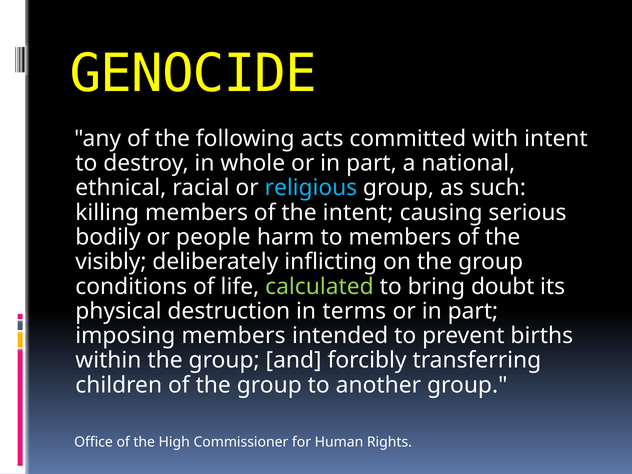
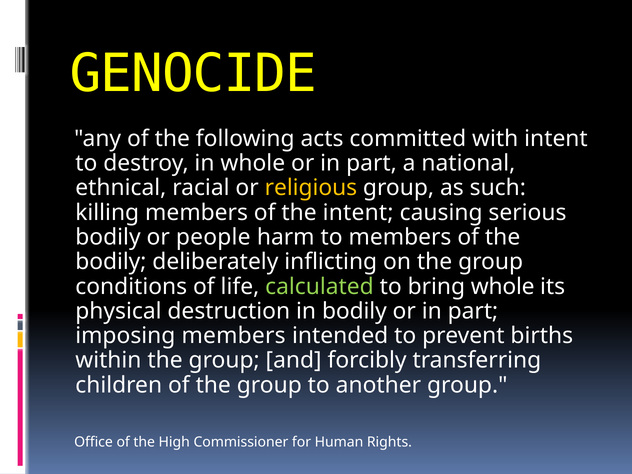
religious colour: light blue -> yellow
visibly at (111, 262): visibly -> bodily
bring doubt: doubt -> whole
in terms: terms -> bodily
